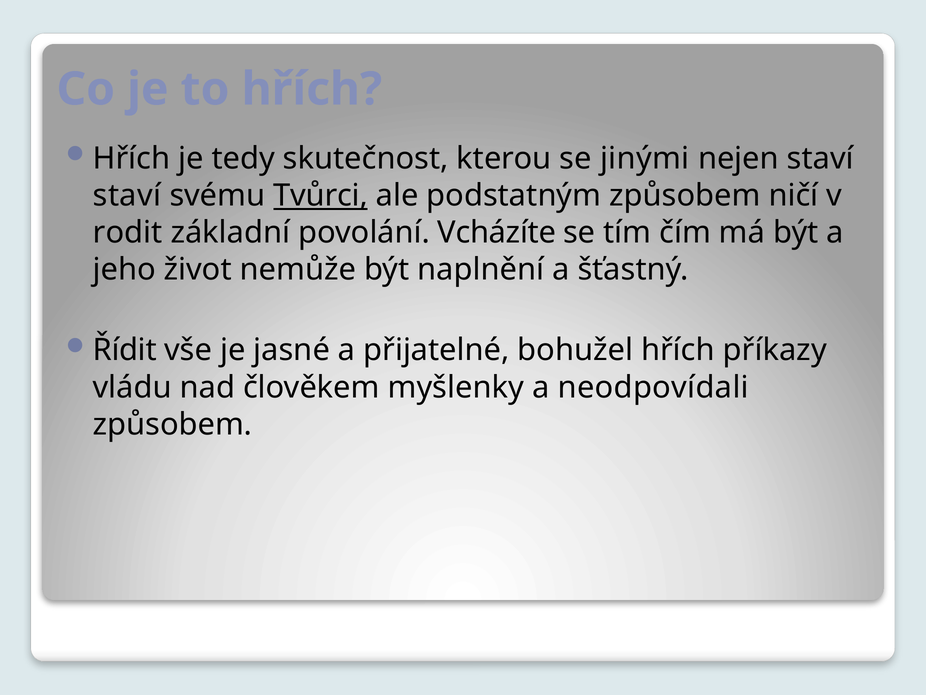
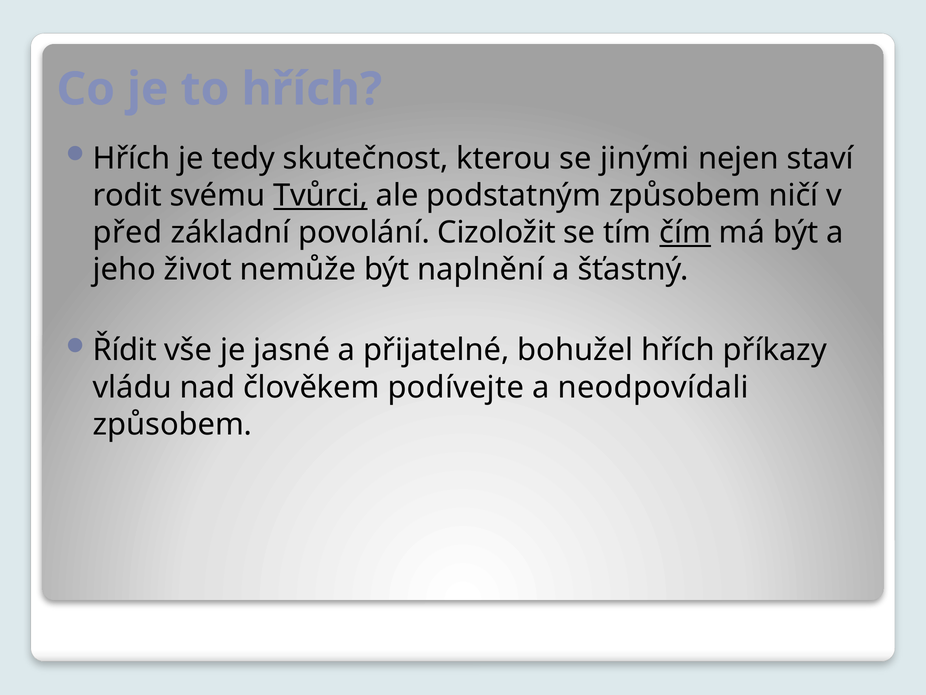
staví at (127, 195): staví -> rodit
rodit: rodit -> před
Vcházíte: Vcházíte -> Cizoložit
čím underline: none -> present
myšlenky: myšlenky -> podívejte
